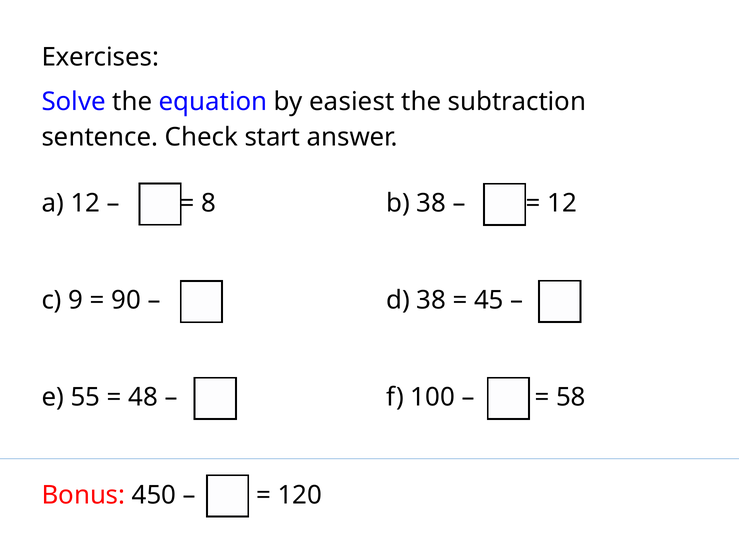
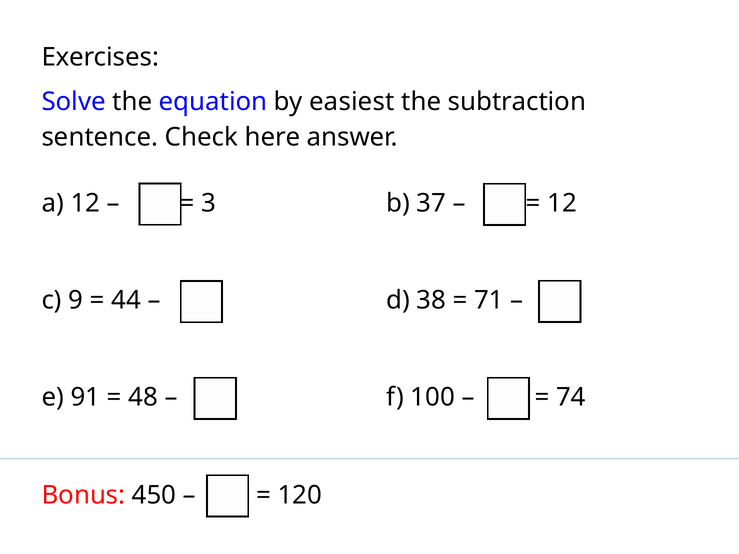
start: start -> here
8: 8 -> 3
b 38: 38 -> 37
90: 90 -> 44
45: 45 -> 71
55: 55 -> 91
58: 58 -> 74
